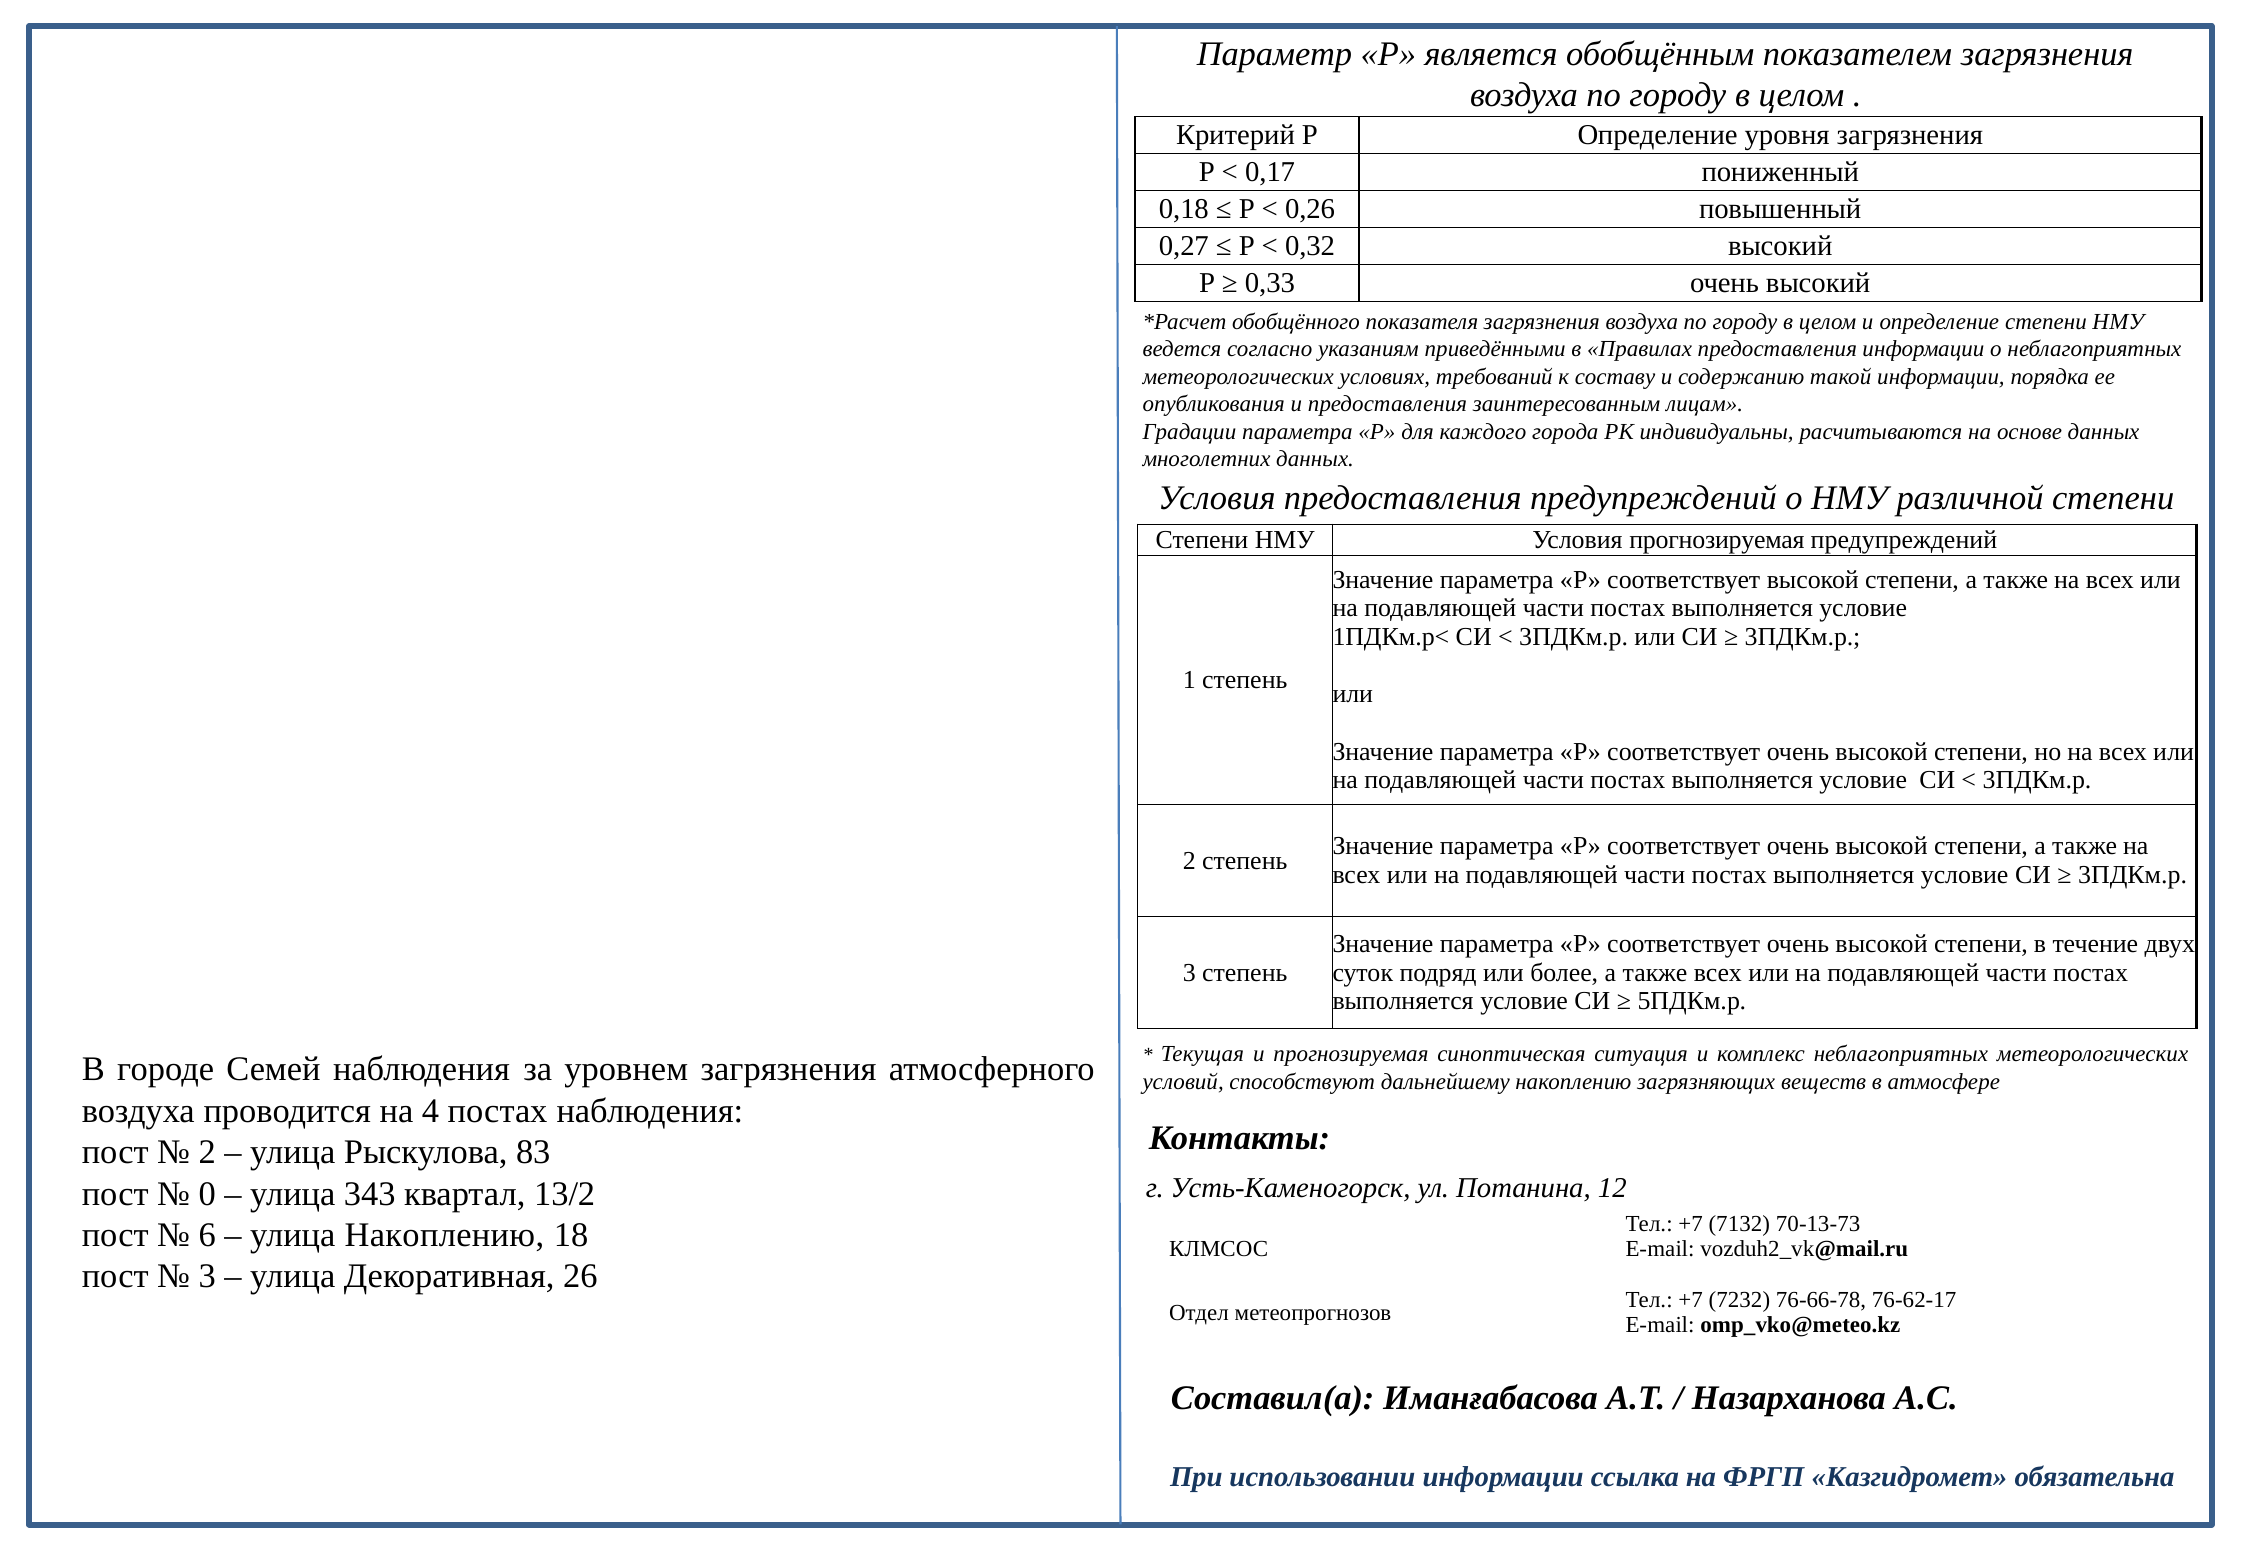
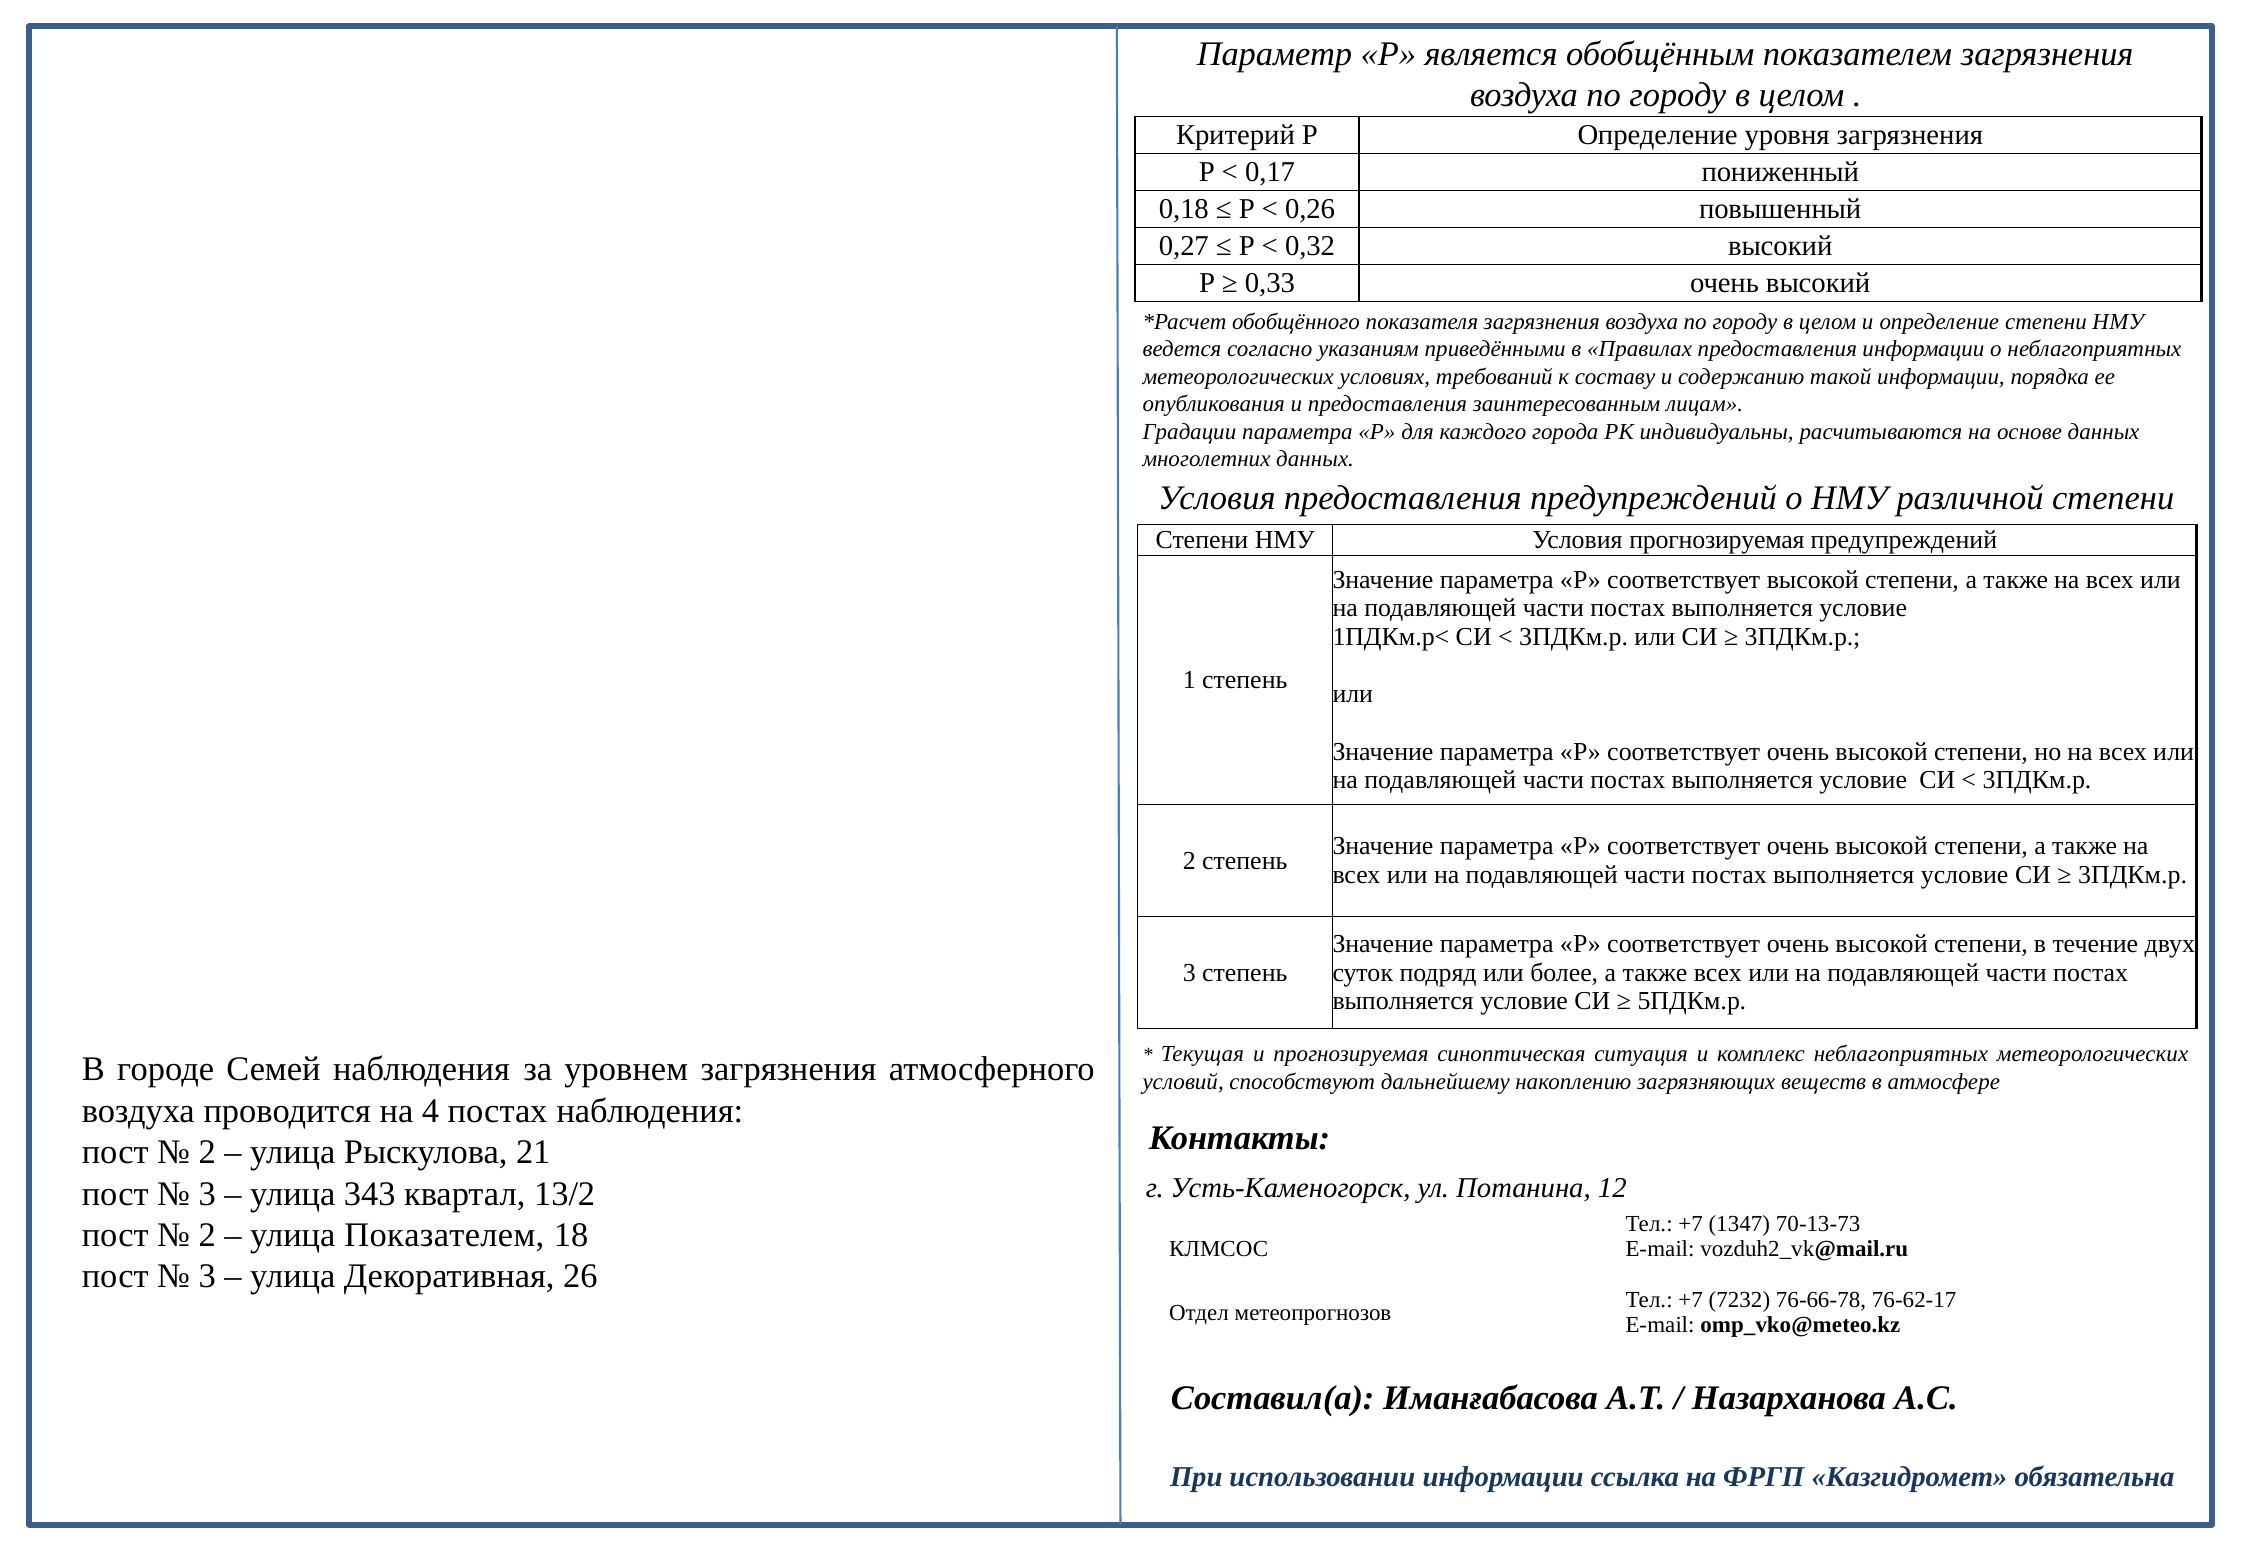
83: 83 -> 21
0 at (207, 1194): 0 -> 3
7132: 7132 -> 1347
6 at (207, 1235): 6 -> 2
улица Накоплению: Накоплению -> Показателем
